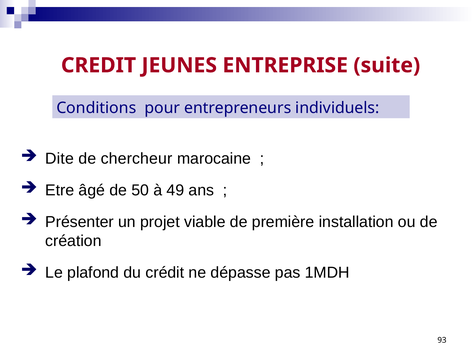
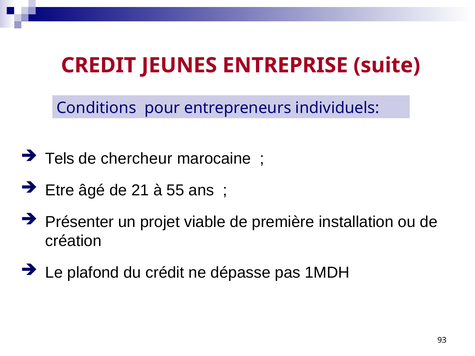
Dite: Dite -> Tels
50: 50 -> 21
49: 49 -> 55
